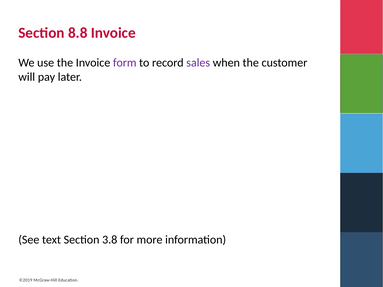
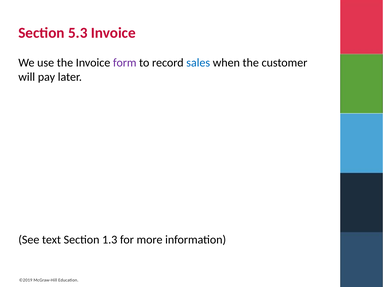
8.8: 8.8 -> 5.3
sales colour: purple -> blue
3.8: 3.8 -> 1.3
